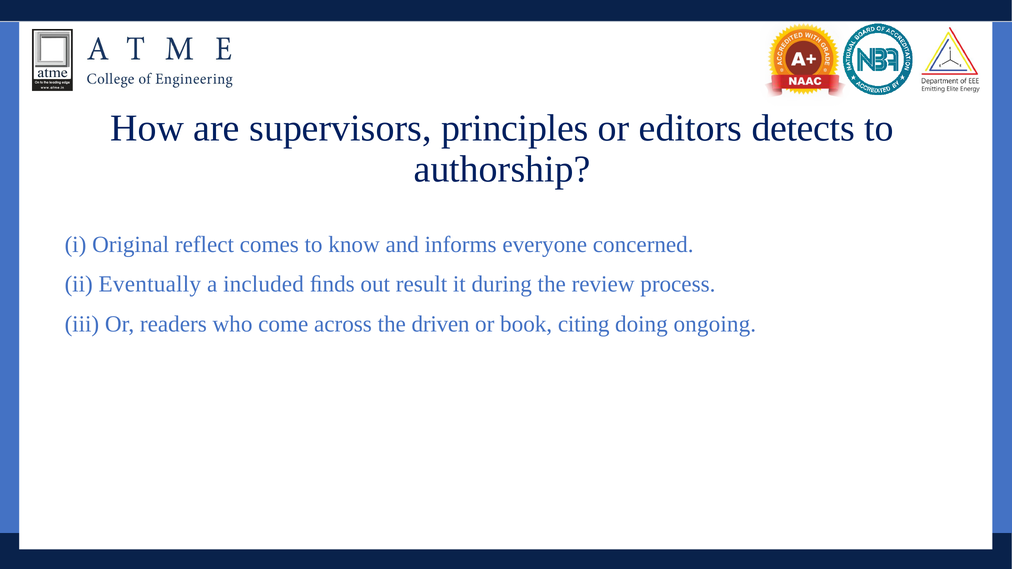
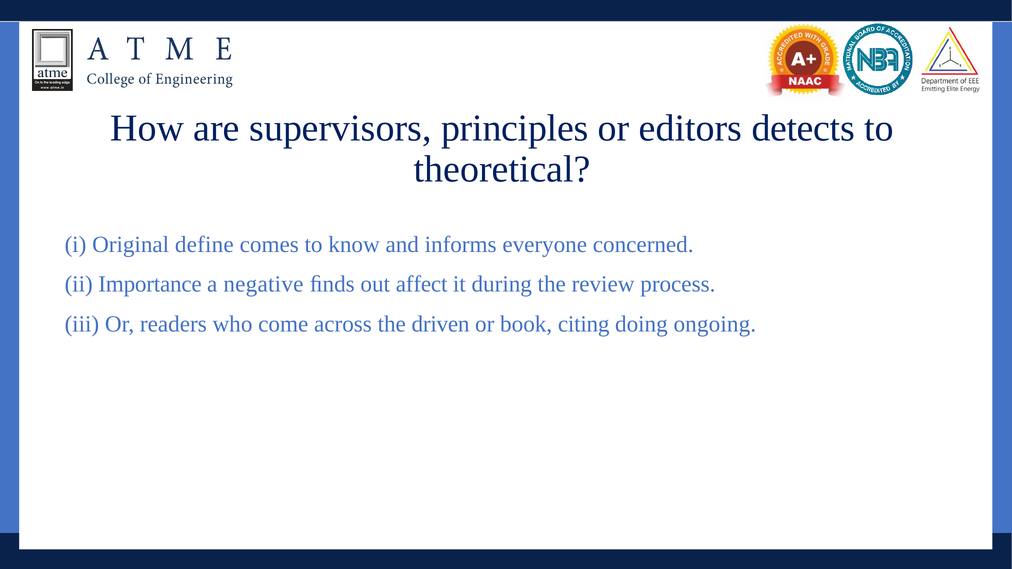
authorship: authorship -> theoretical
reflect: reflect -> define
Eventually: Eventually -> Importance
included: included -> negative
result: result -> affect
